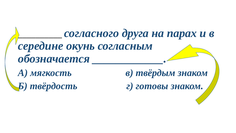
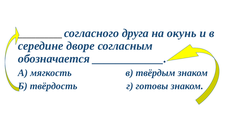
парах: парах -> окунь
окунь: окунь -> дворе
